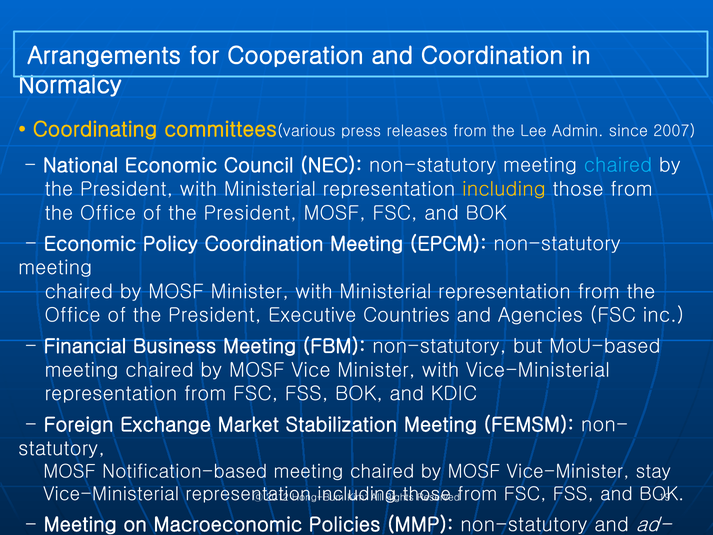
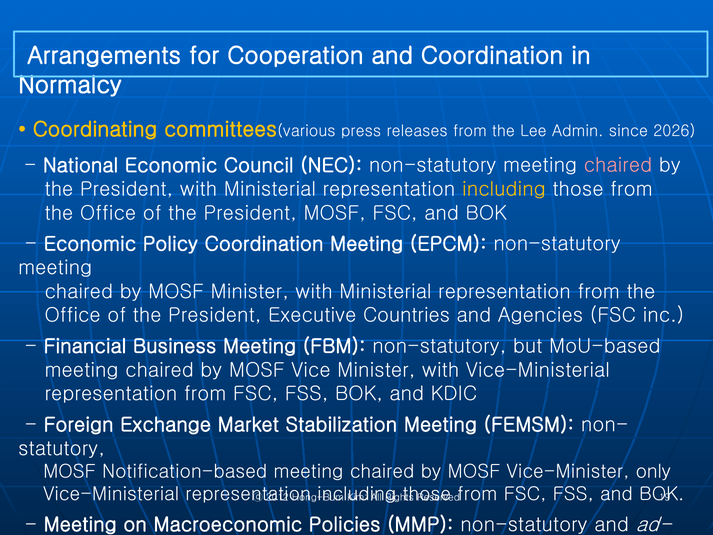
2007: 2007 -> 2026
chaired at (618, 165) colour: light blue -> pink
stay: stay -> only
